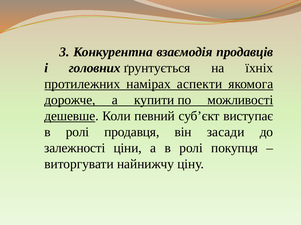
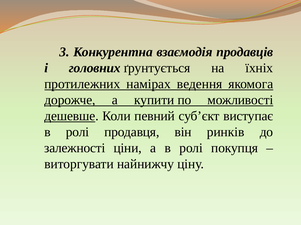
аспекти: аспекти -> ведення
засади: засади -> ринків
